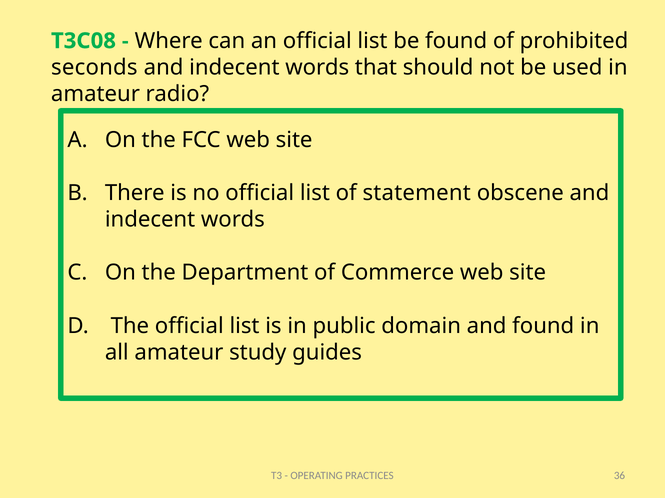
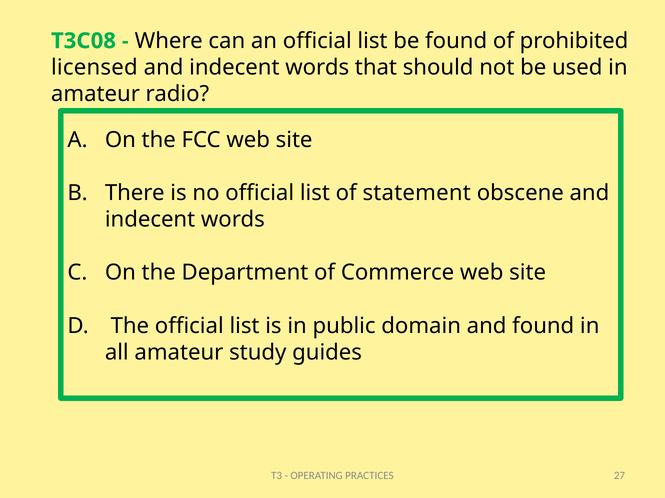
seconds: seconds -> licensed
36: 36 -> 27
